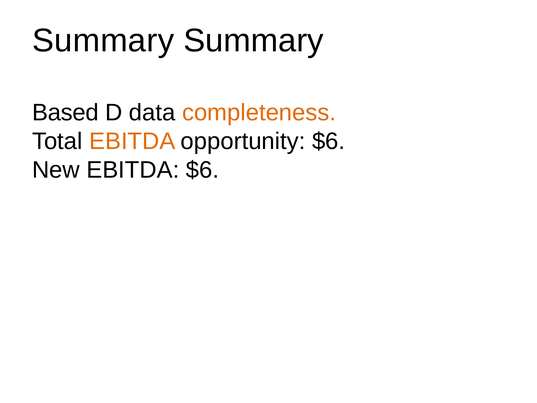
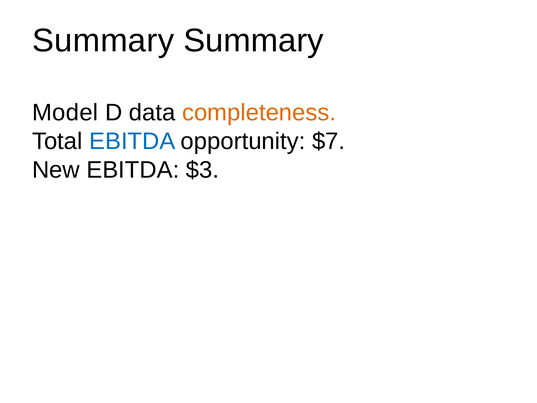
Based: Based -> Model
EBITDA at (132, 141) colour: orange -> blue
opportunity $6: $6 -> $7
EBITDA $6: $6 -> $3
